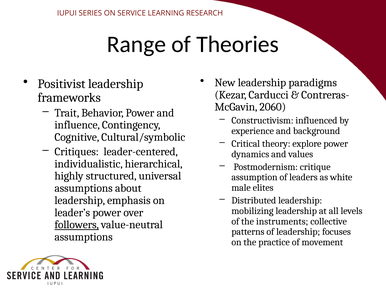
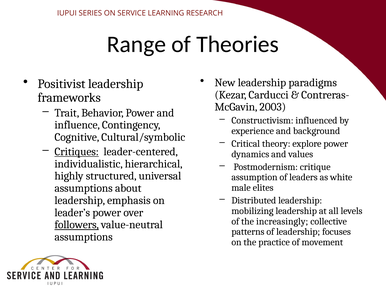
2060: 2060 -> 2003
Critiques underline: none -> present
instruments: instruments -> increasingly
